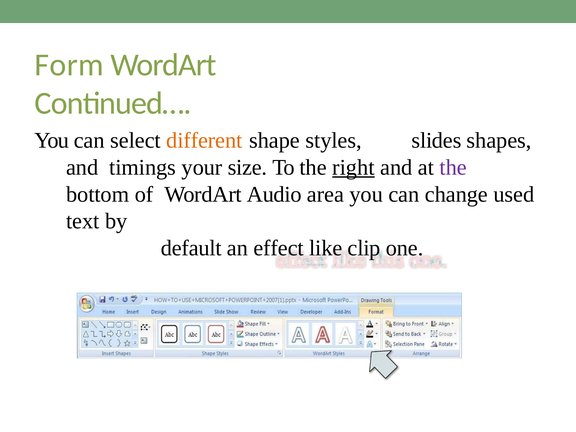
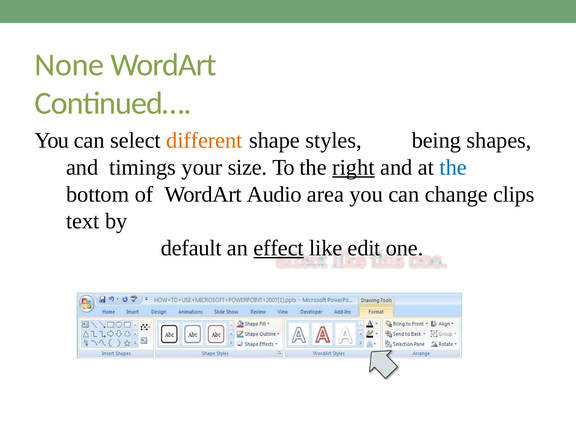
Form: Form -> None
slides: slides -> being
the at (453, 167) colour: purple -> blue
used: used -> clips
effect underline: none -> present
clip: clip -> edit
